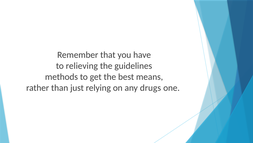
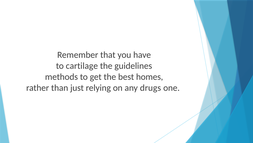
relieving: relieving -> cartilage
means: means -> homes
